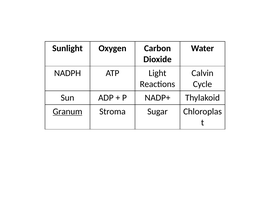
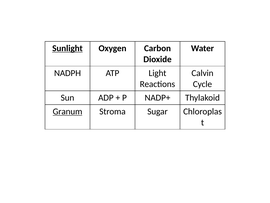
Sunlight underline: none -> present
